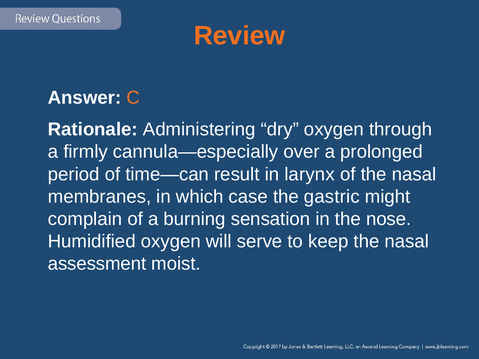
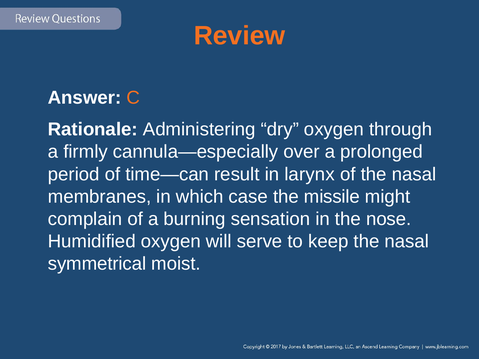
gastric: gastric -> missile
assessment: assessment -> symmetrical
